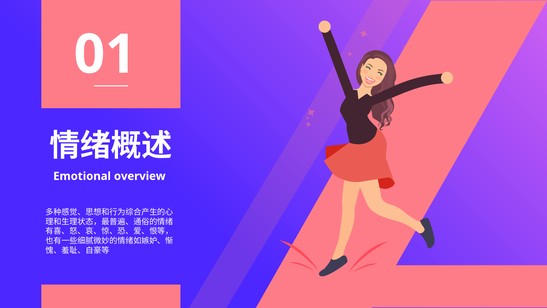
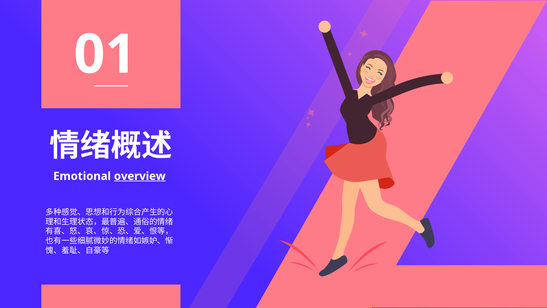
overview underline: none -> present
